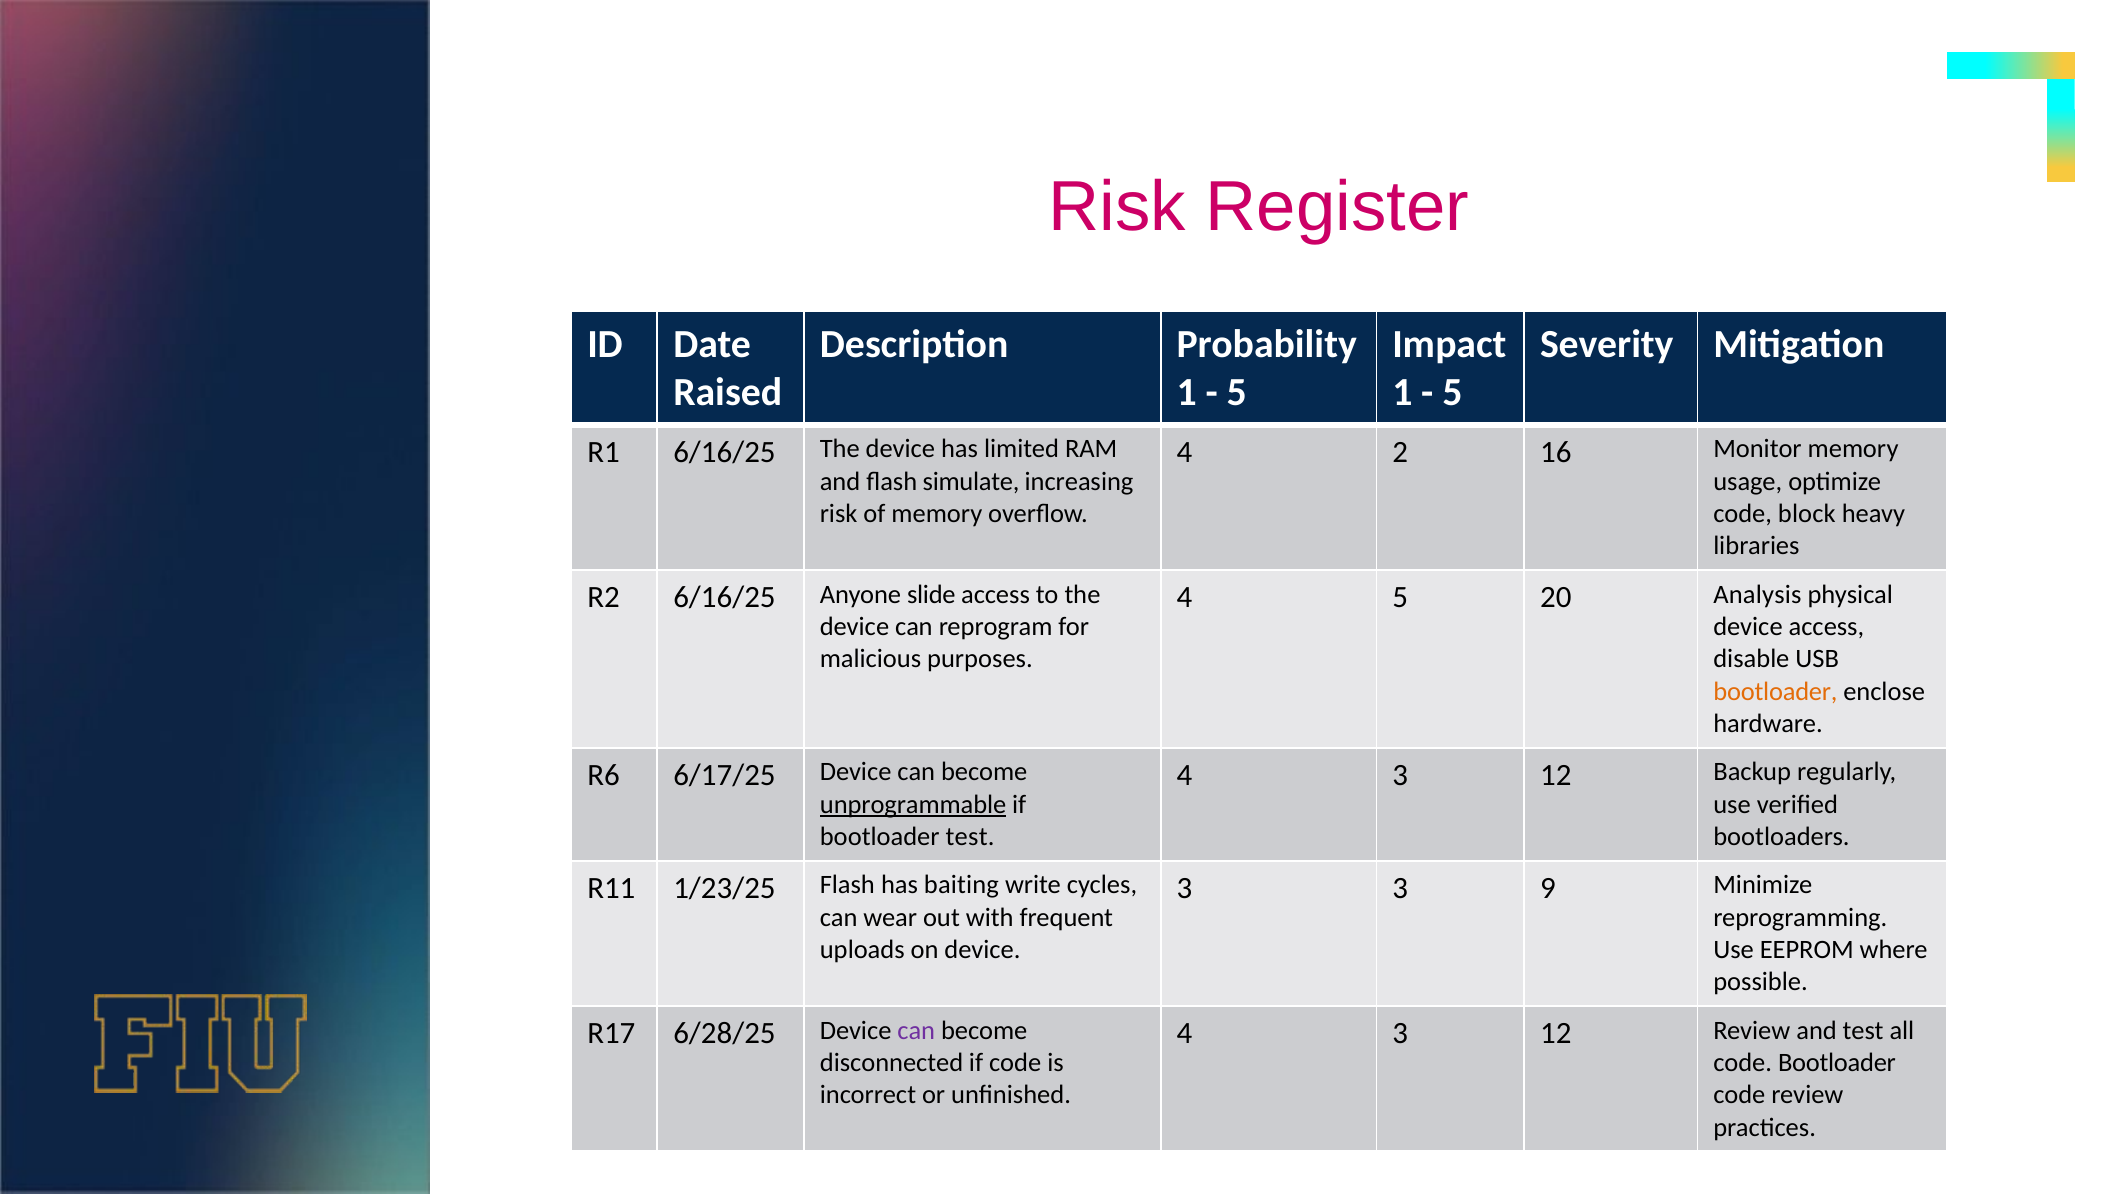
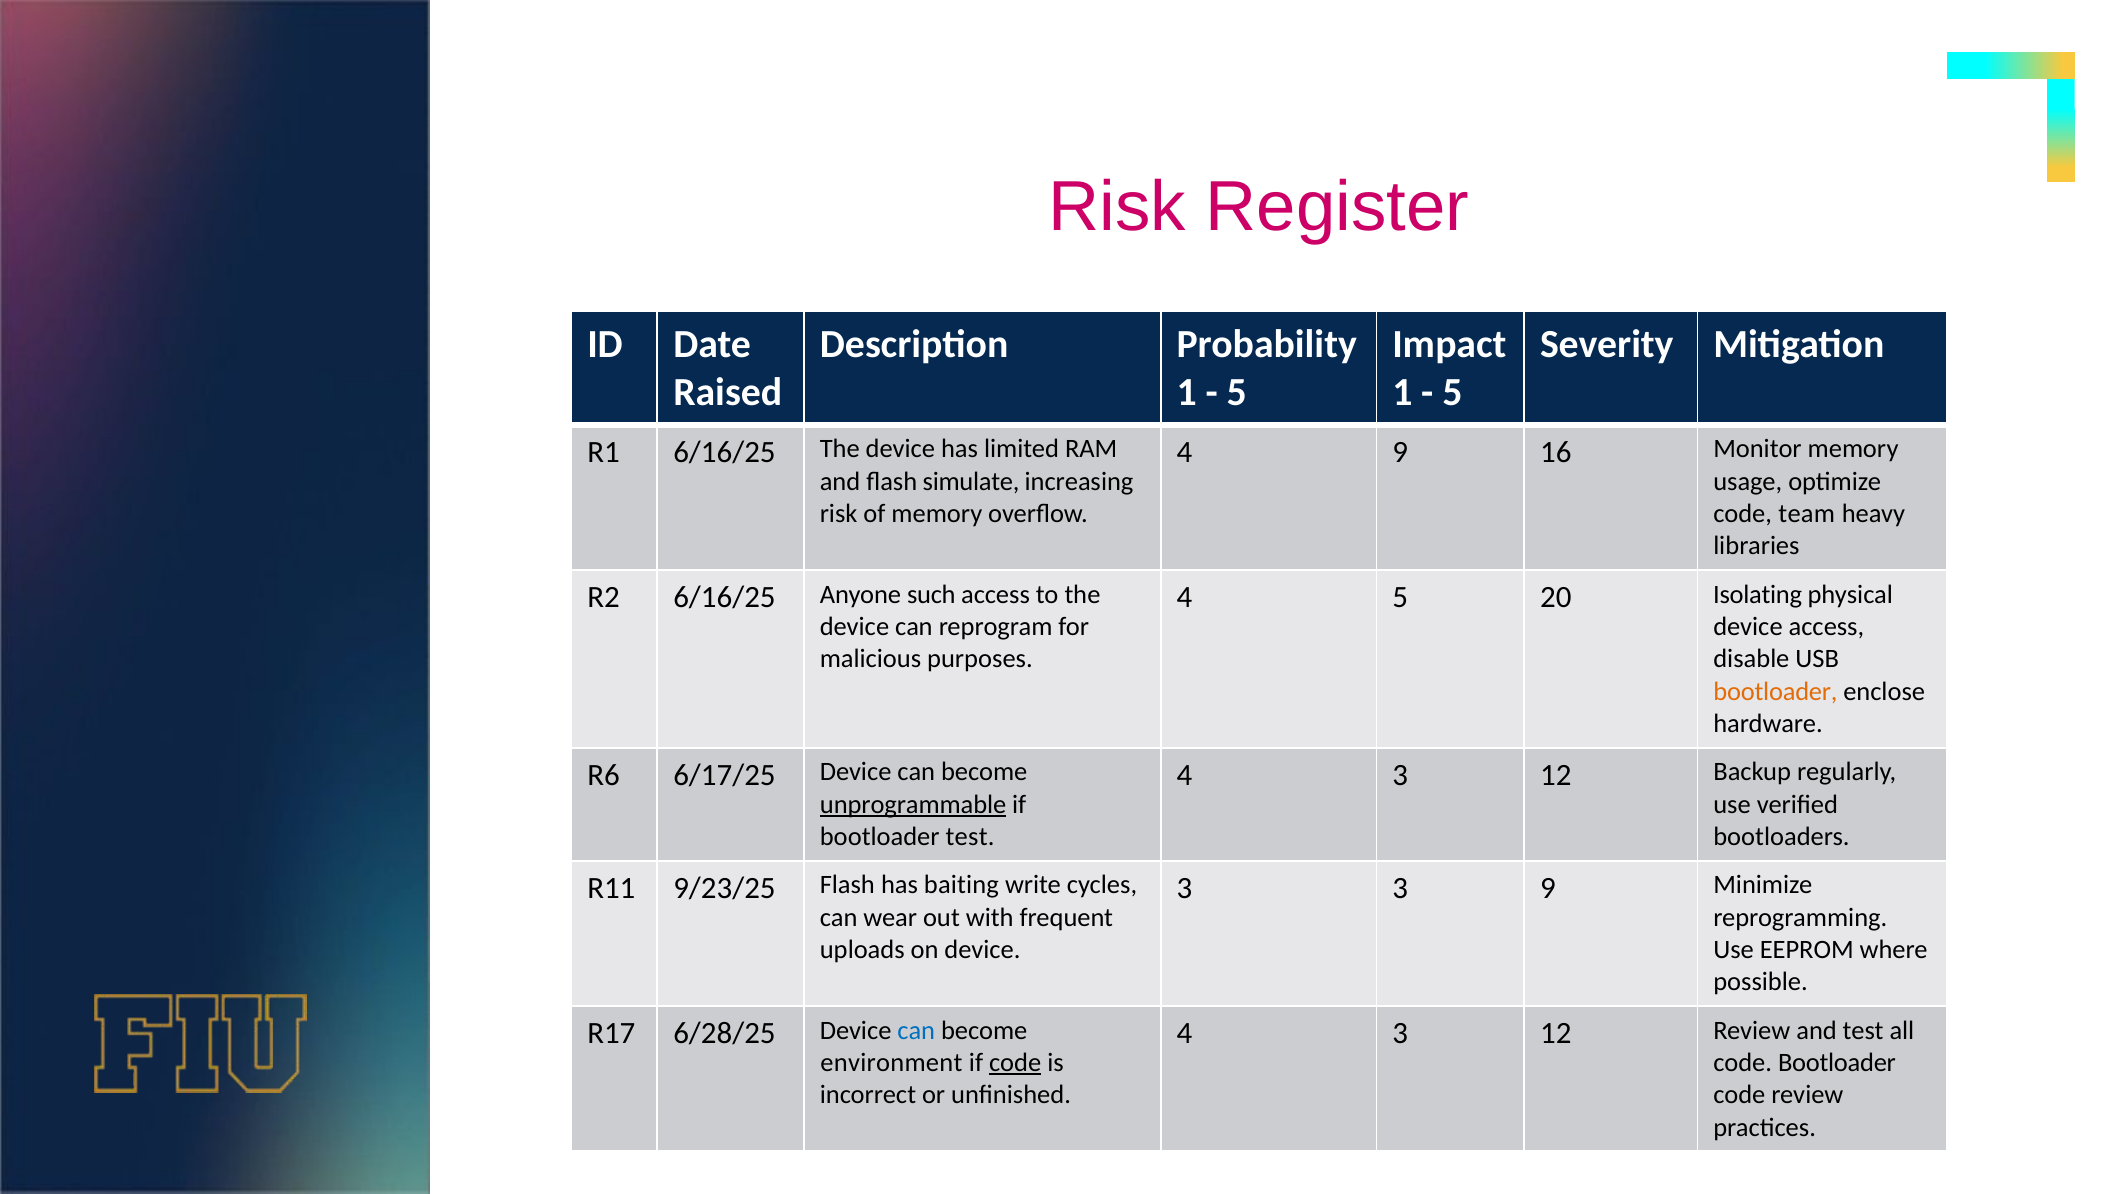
4 2: 2 -> 9
block: block -> team
slide: slide -> such
Analysis: Analysis -> Isolating
1/23/25: 1/23/25 -> 9/23/25
can at (916, 1030) colour: purple -> blue
disconnected: disconnected -> environment
code at (1015, 1062) underline: none -> present
